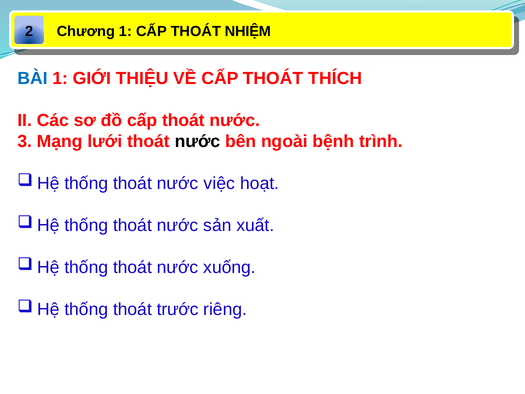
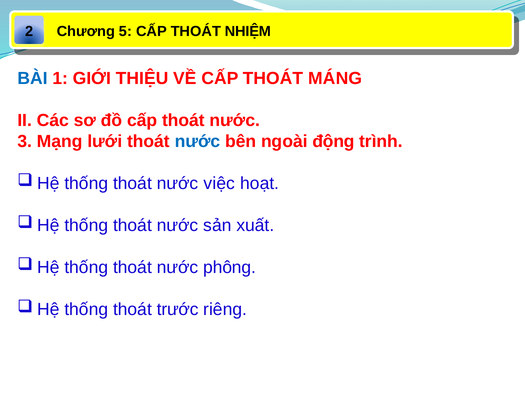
Chương 1: 1 -> 5
THÍCH: THÍCH -> MÁNG
nước at (197, 141) colour: black -> blue
bệnh: bệnh -> động
xuống: xuống -> phông
